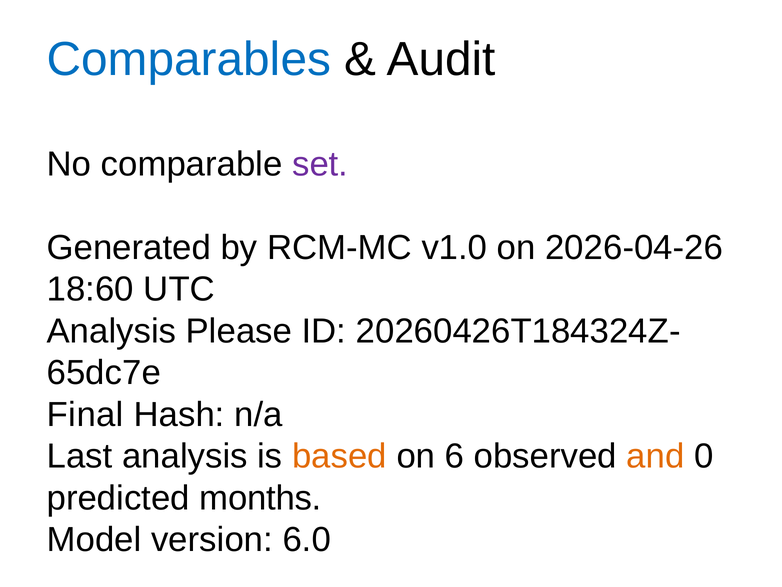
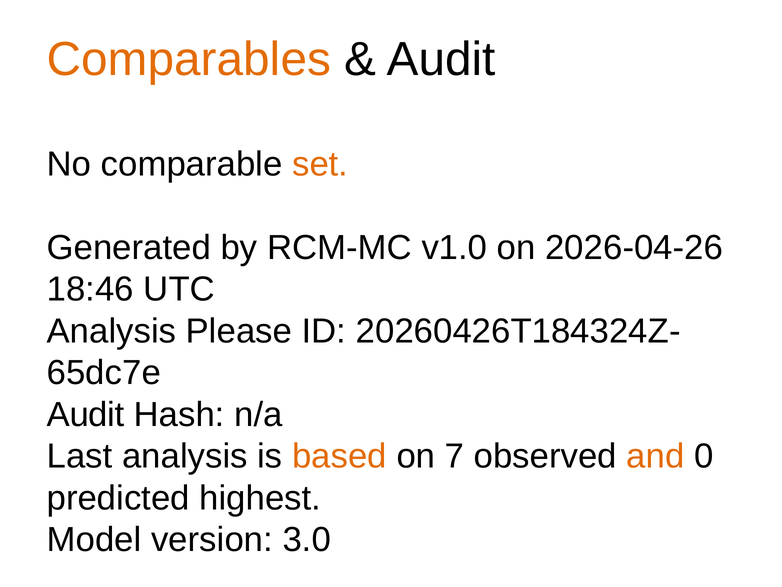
Comparables colour: blue -> orange
set colour: purple -> orange
18:60: 18:60 -> 18:46
Final at (85, 414): Final -> Audit
6: 6 -> 7
months: months -> highest
6.0: 6.0 -> 3.0
